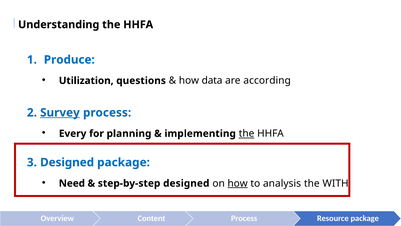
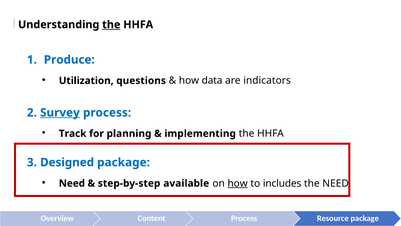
the at (111, 25) underline: none -> present
according: according -> indicators
Every: Every -> Track
the at (247, 133) underline: present -> none
step-by-step designed: designed -> available
analysis: analysis -> includes
the WITH: WITH -> NEED
